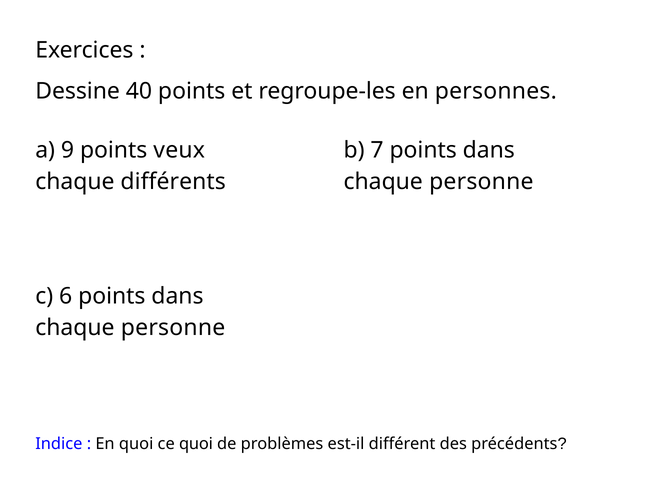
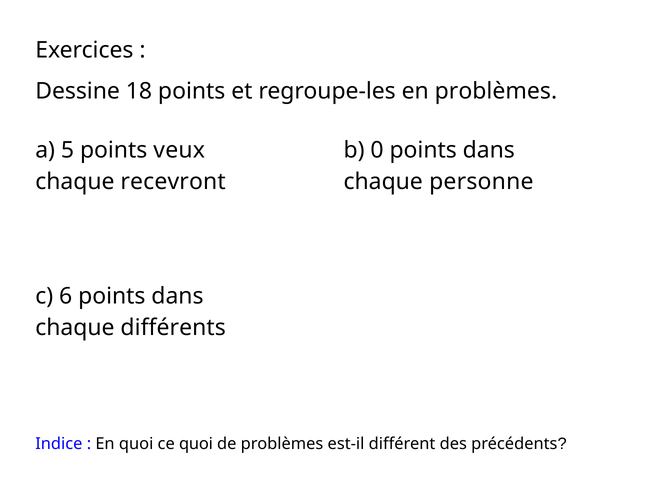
40: 40 -> 18
en personnes: personnes -> problèmes
9: 9 -> 5
7: 7 -> 0
différents: différents -> recevront
personne at (173, 327): personne -> différents
